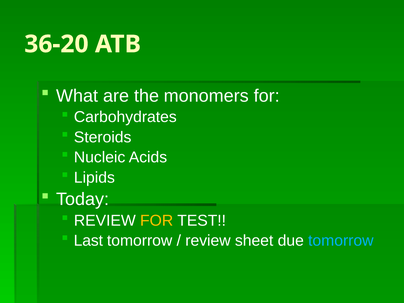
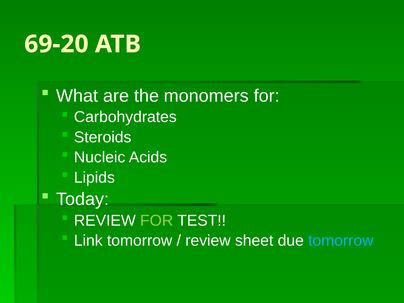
36-20: 36-20 -> 69-20
FOR at (157, 221) colour: yellow -> light green
Last: Last -> Link
